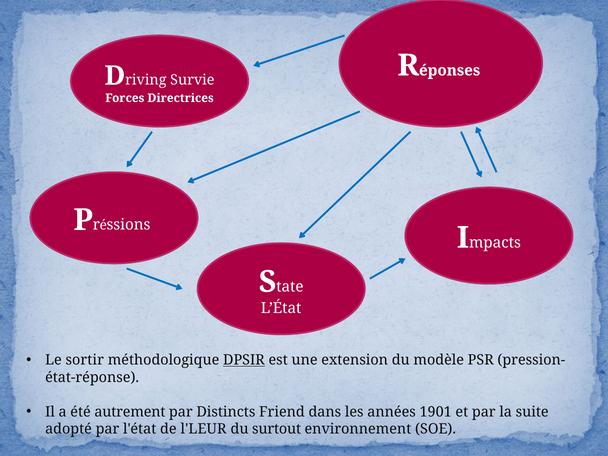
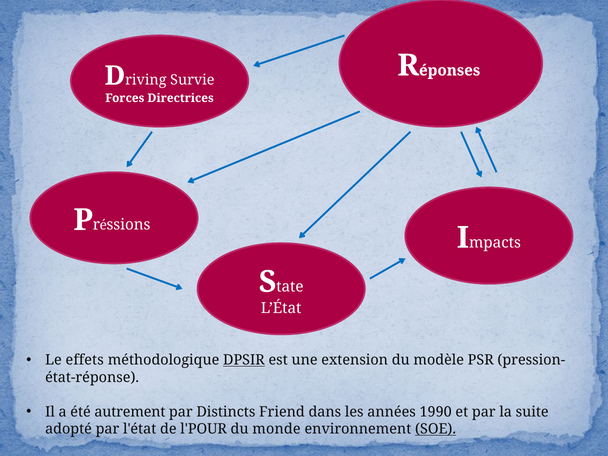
sortir: sortir -> effets
1901: 1901 -> 1990
l'LEUR: l'LEUR -> l'POUR
surtout: surtout -> monde
SOE underline: none -> present
